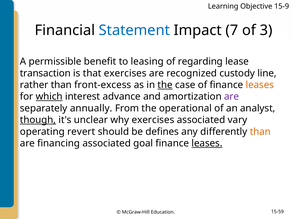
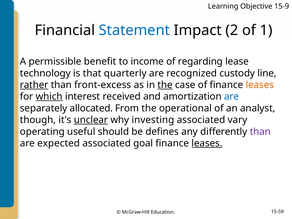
7: 7 -> 2
3: 3 -> 1
leasing: leasing -> income
transaction: transaction -> technology
that exercises: exercises -> quarterly
rather underline: none -> present
advance: advance -> received
are at (232, 97) colour: purple -> blue
annually: annually -> allocated
though underline: present -> none
unclear underline: none -> present
why exercises: exercises -> investing
revert: revert -> useful
than at (260, 132) colour: orange -> purple
financing: financing -> expected
